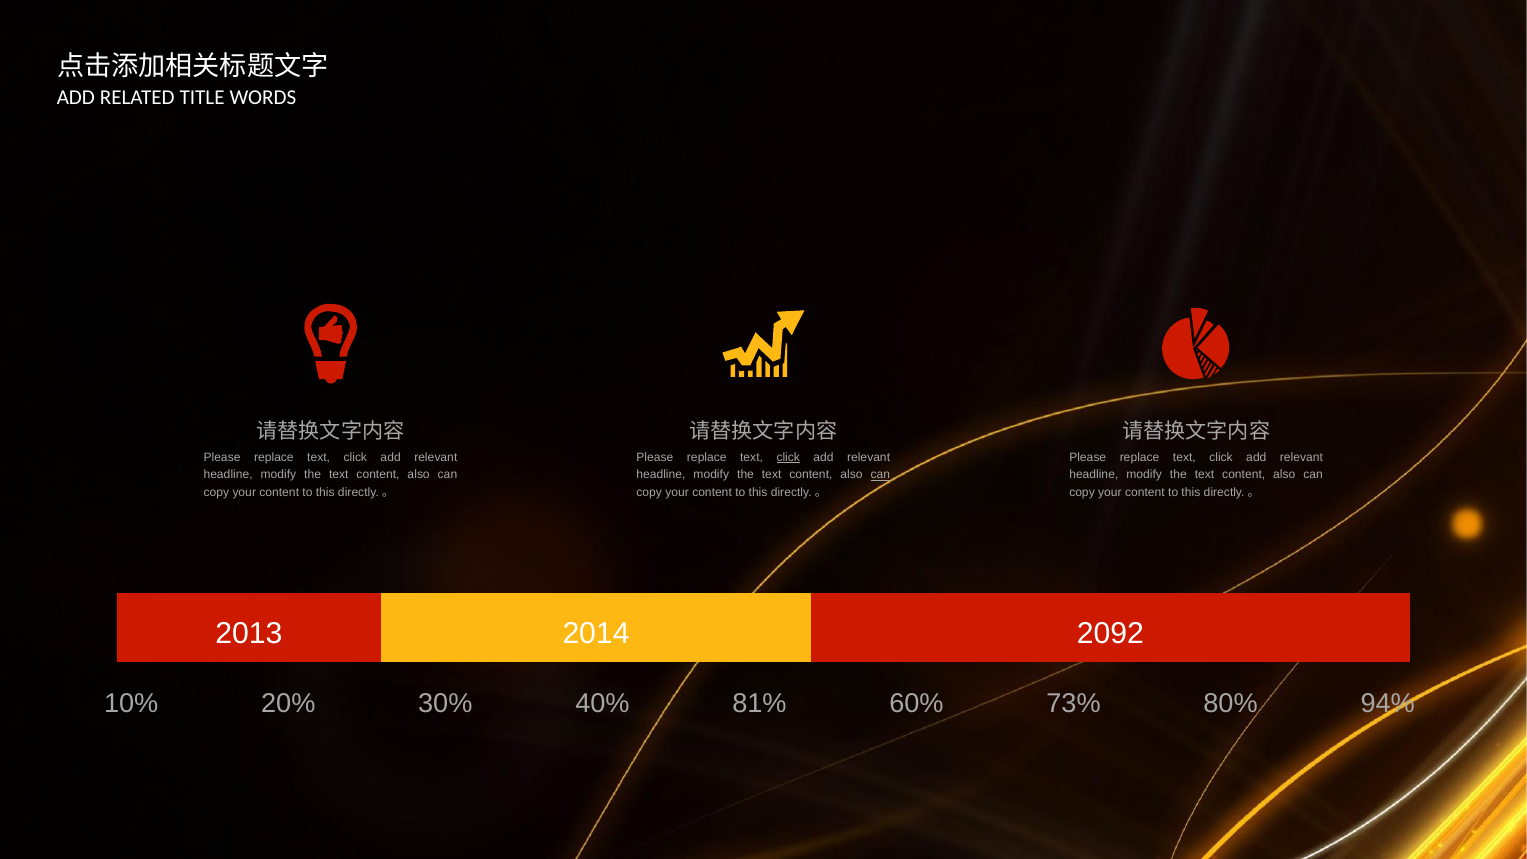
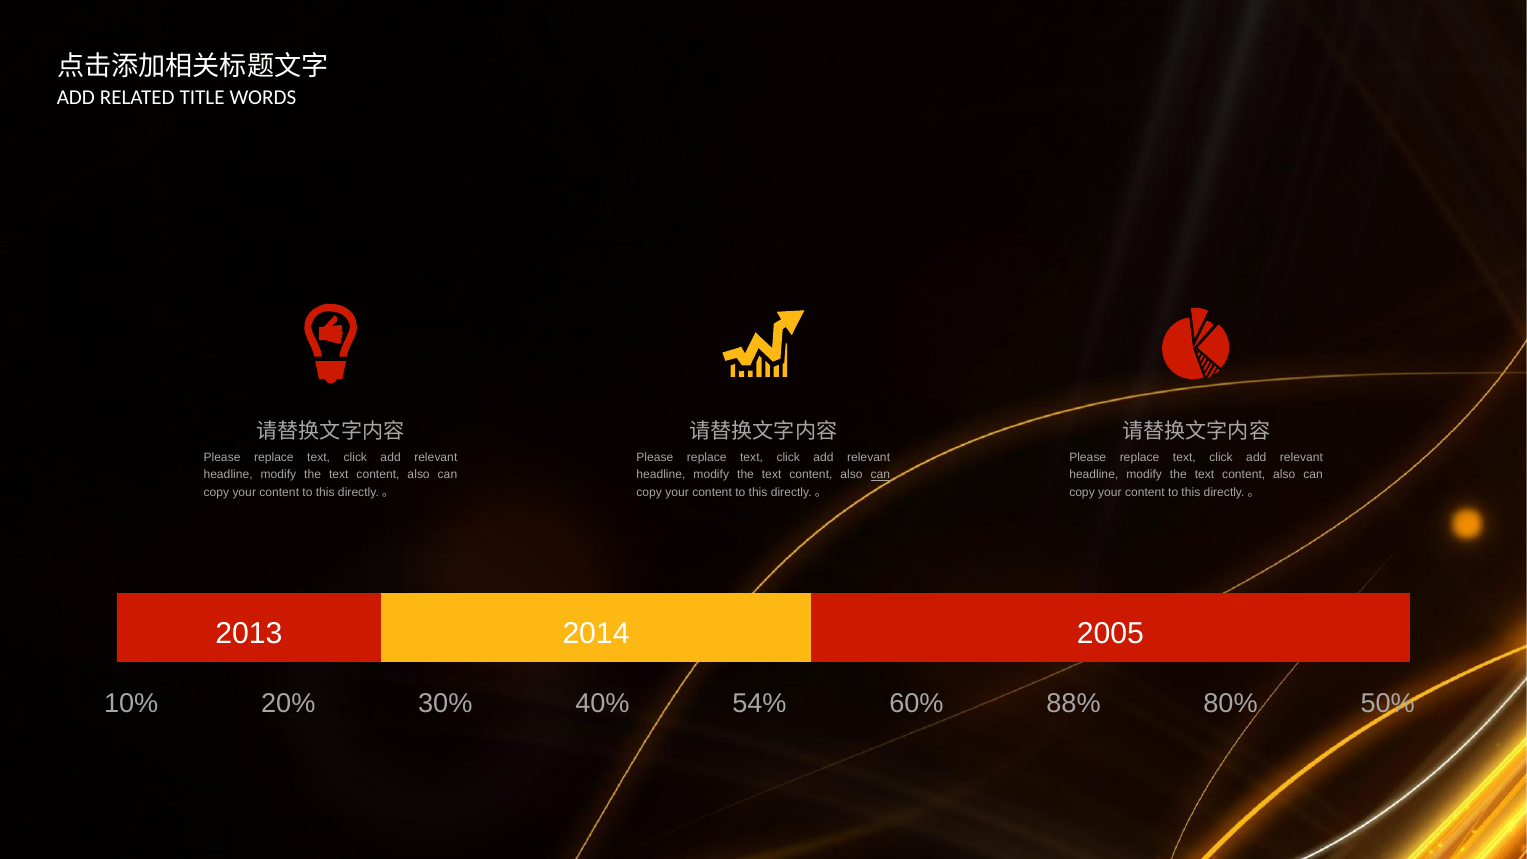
click at (788, 458) underline: present -> none
2092: 2092 -> 2005
81%: 81% -> 54%
73%: 73% -> 88%
94%: 94% -> 50%
